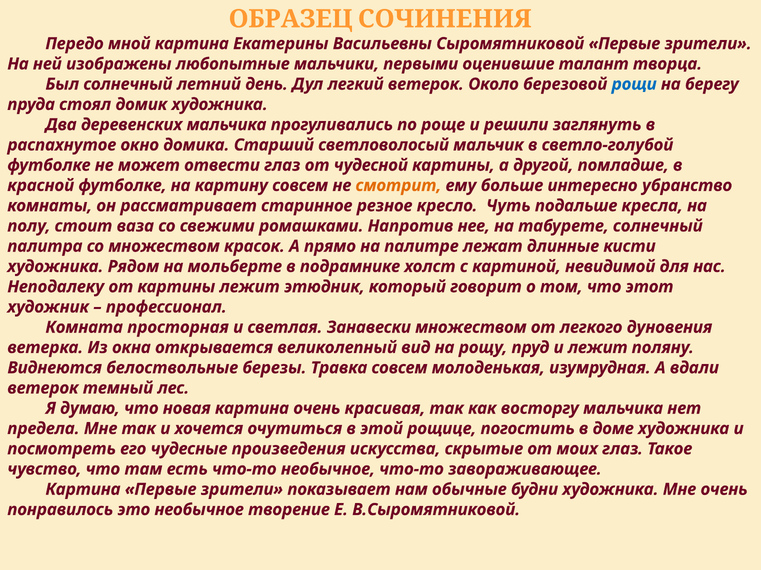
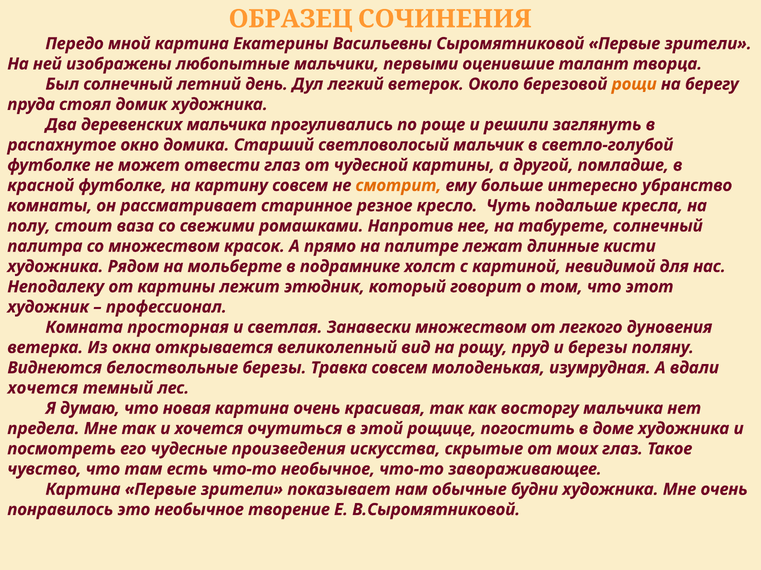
рощи colour: blue -> orange
и лежит: лежит -> березы
ветерок at (43, 389): ветерок -> хочется
